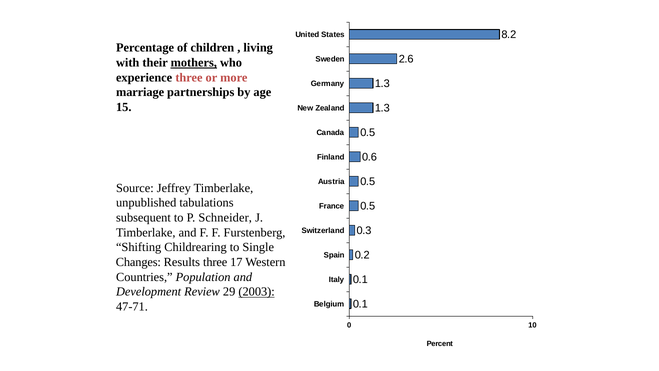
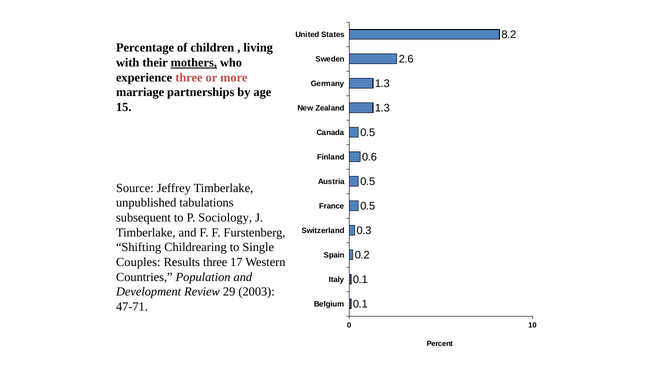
Schneider: Schneider -> Sociology
Changes: Changes -> Couples
2003 underline: present -> none
